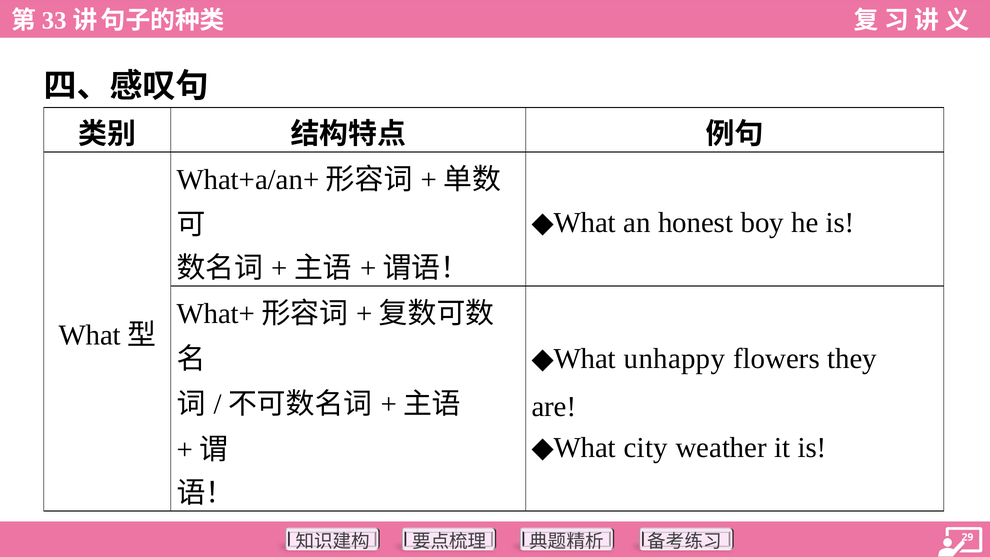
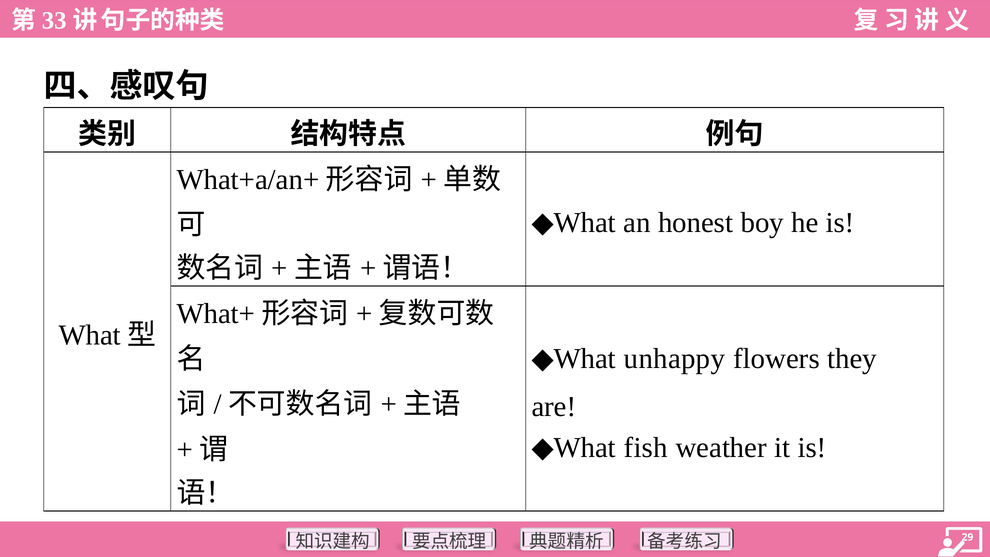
city: city -> fish
